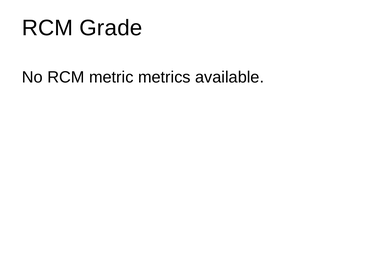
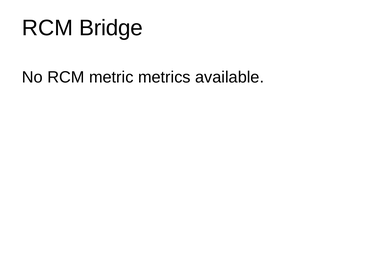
Grade: Grade -> Bridge
